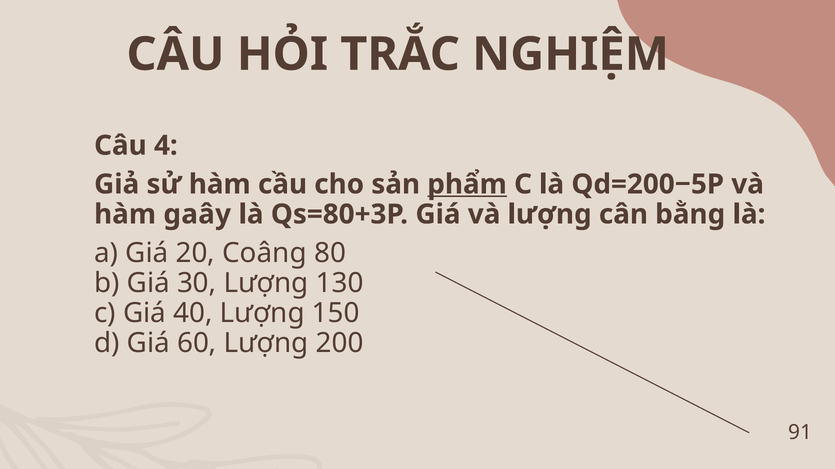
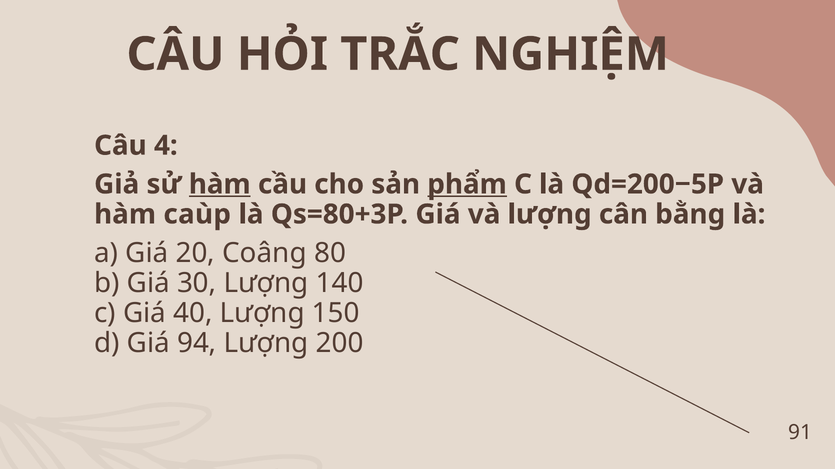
hàm at (220, 185) underline: none -> present
gaây: gaây -> caùp
130: 130 -> 140
60: 60 -> 94
